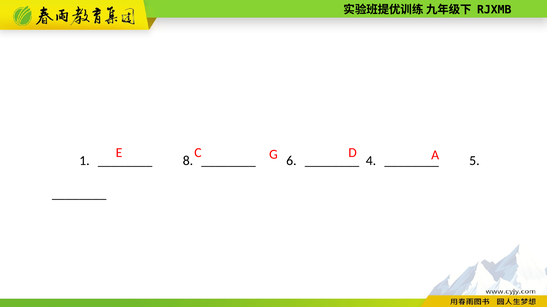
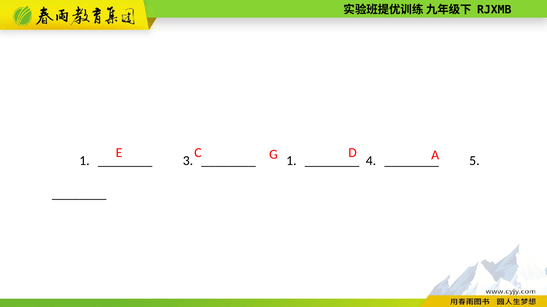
8: 8 -> 3
6 at (291, 161): 6 -> 1
